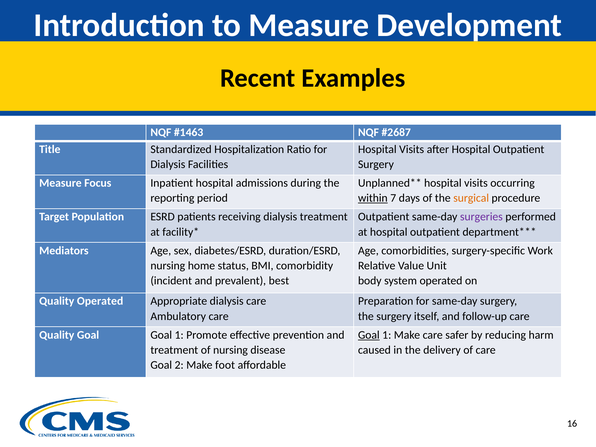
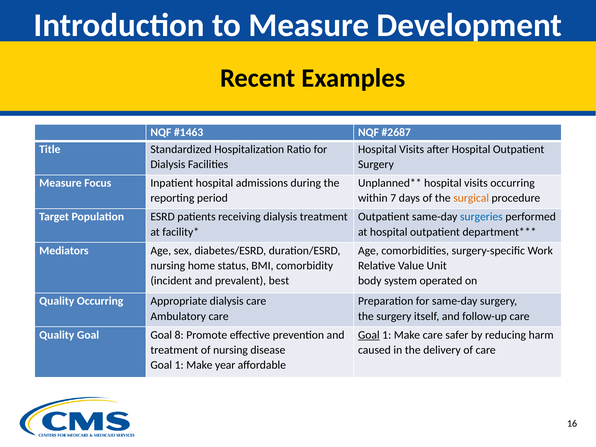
within underline: present -> none
surgeries colour: purple -> blue
Quality Operated: Operated -> Occurring
Goal Goal 1: 1 -> 8
2 at (179, 365): 2 -> 1
foot: foot -> year
